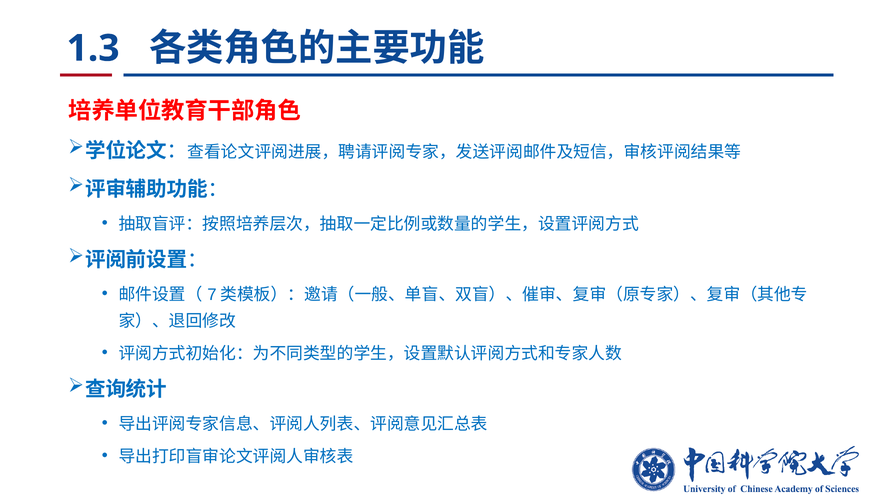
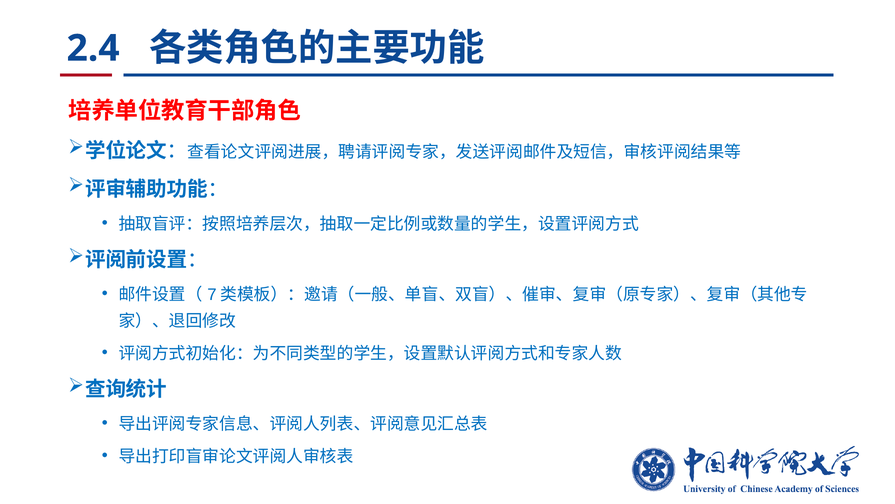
1.3: 1.3 -> 2.4
